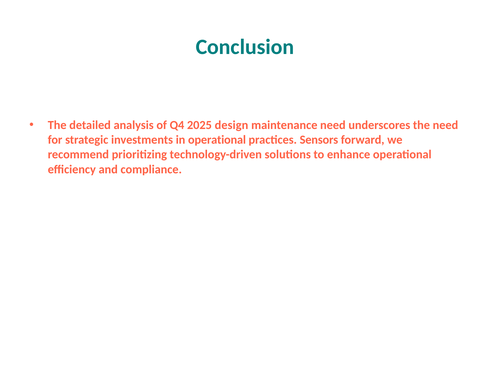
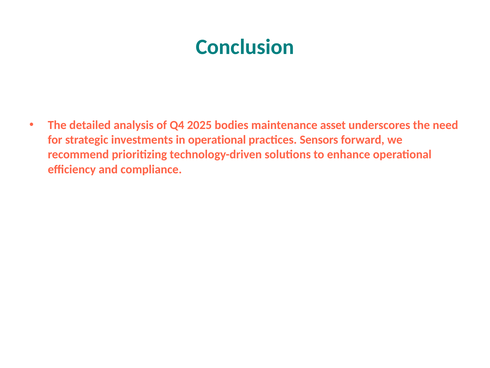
design: design -> bodies
maintenance need: need -> asset
